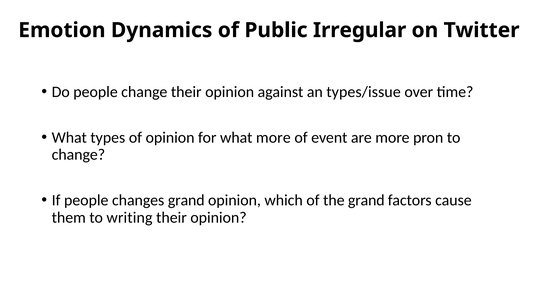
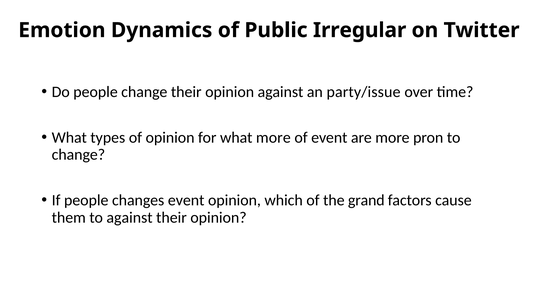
types/issue: types/issue -> party/issue
changes grand: grand -> event
to writing: writing -> against
